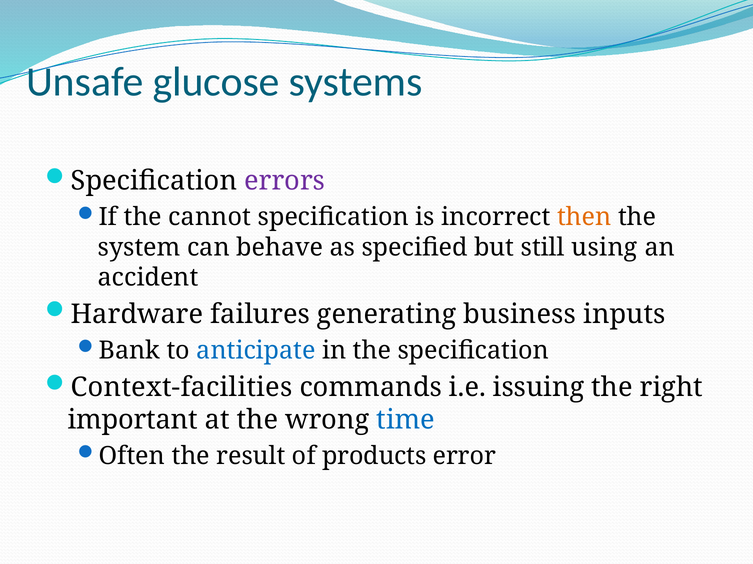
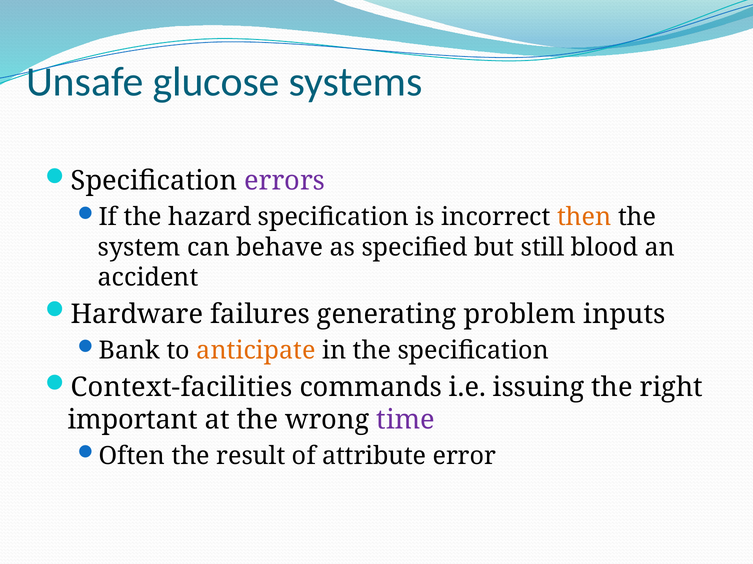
cannot: cannot -> hazard
using: using -> blood
business: business -> problem
anticipate colour: blue -> orange
time colour: blue -> purple
products: products -> attribute
